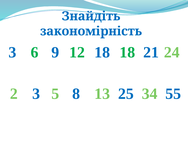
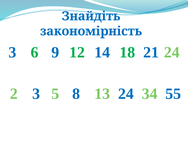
12 18: 18 -> 14
3 25: 25 -> 24
